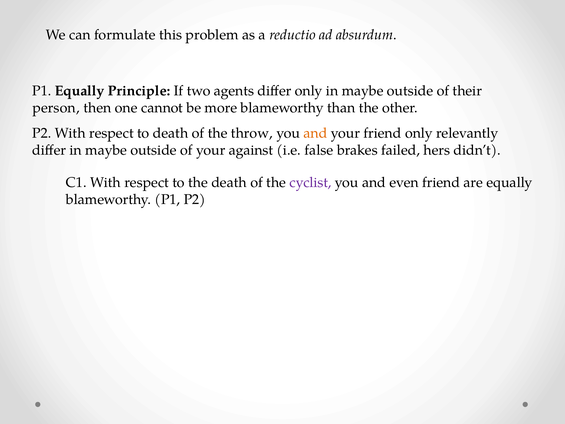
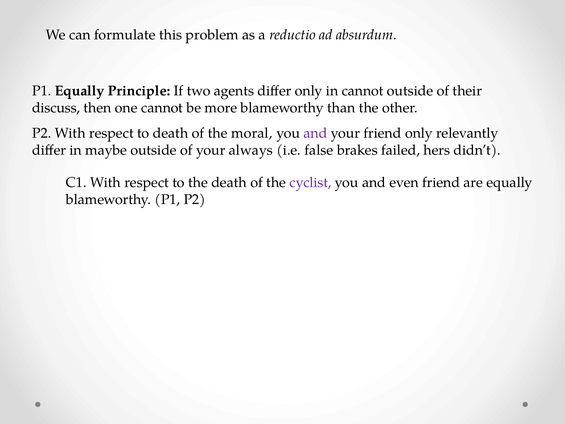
only in maybe: maybe -> cannot
person: person -> discuss
throw: throw -> moral
and at (315, 133) colour: orange -> purple
against: against -> always
